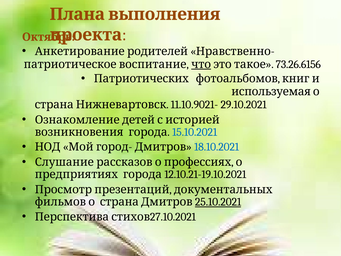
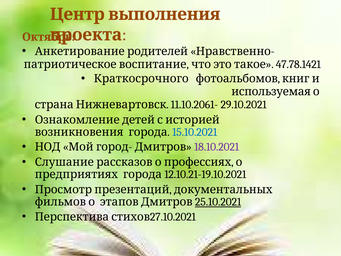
Плана: Плана -> Центр
что underline: present -> none
73.26.6156: 73.26.6156 -> 47.78.1421
Патриотических: Патриотических -> Краткосрочного
11.10.9021-: 11.10.9021- -> 11.10.2061-
18.10.2021 colour: blue -> purple
фильмов о страна: страна -> этапов
